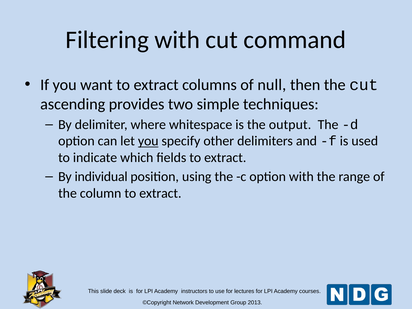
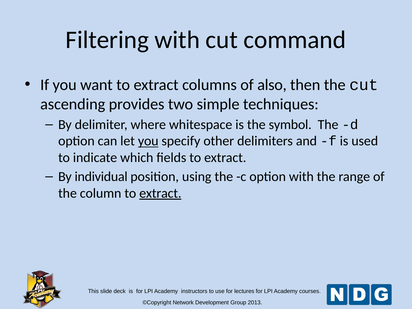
null: null -> also
output: output -> symbol
extract at (160, 193) underline: none -> present
